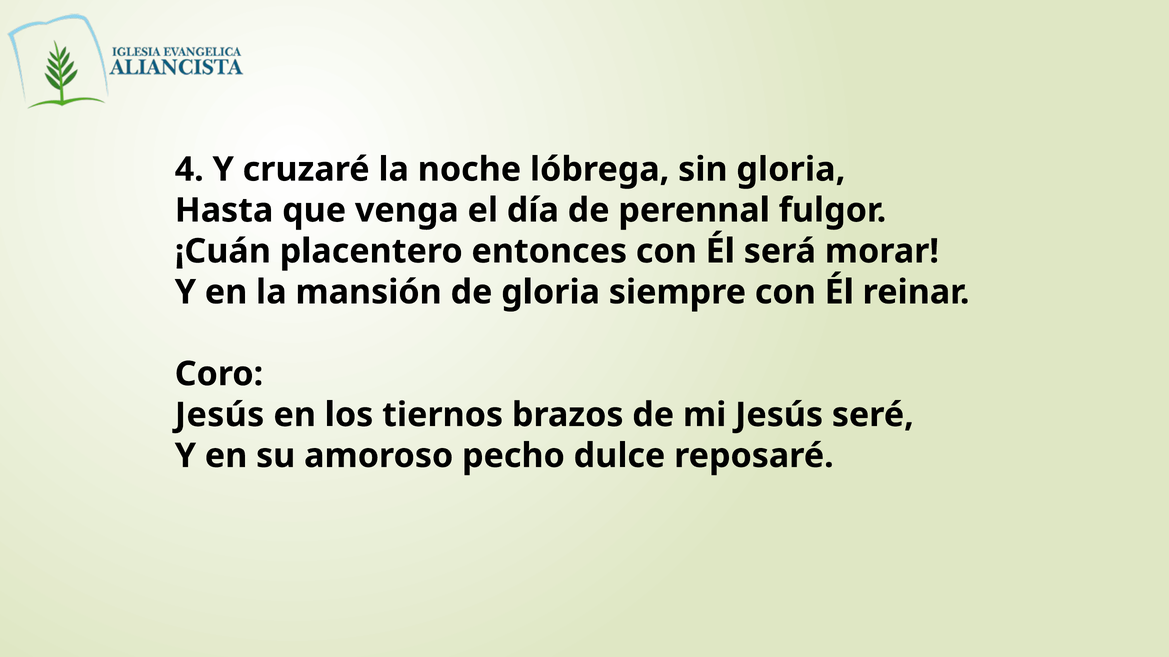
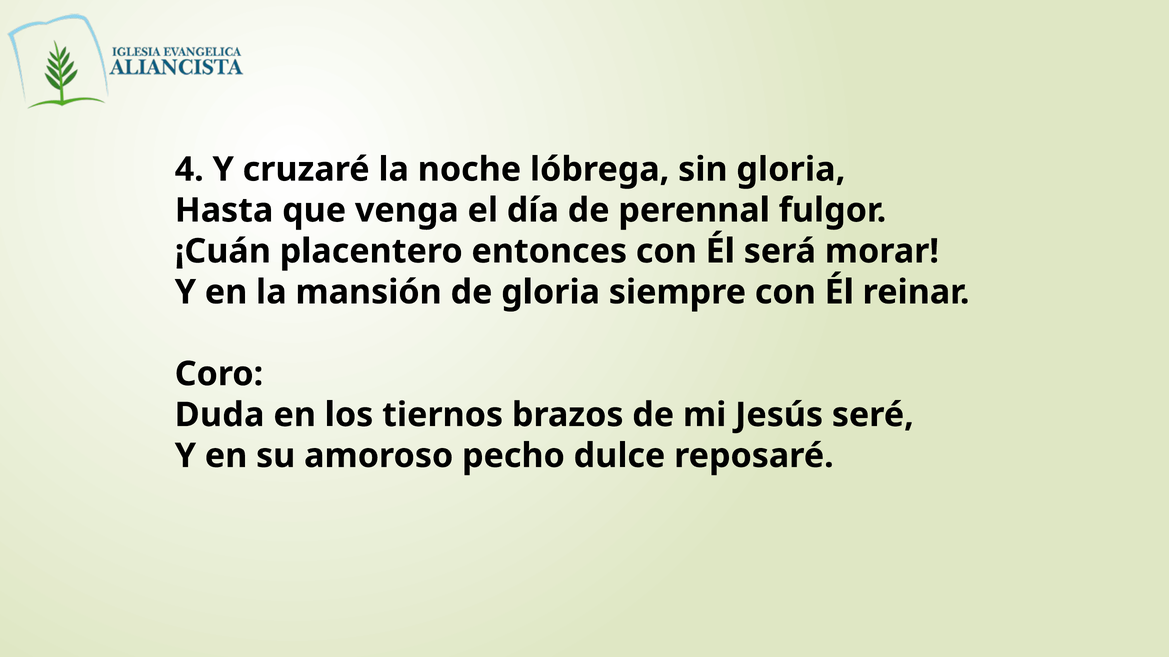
Jesús at (220, 415): Jesús -> Duda
